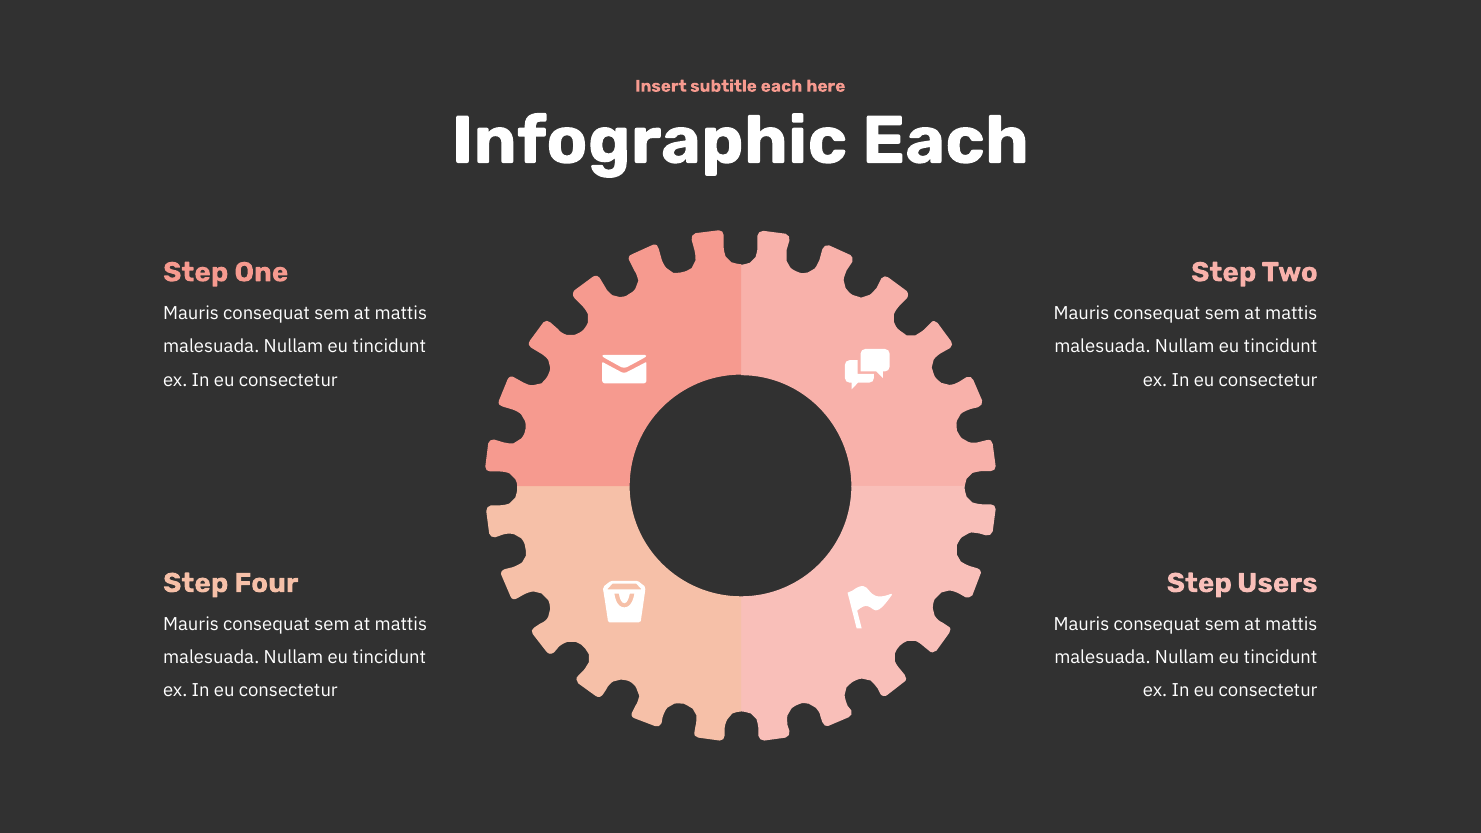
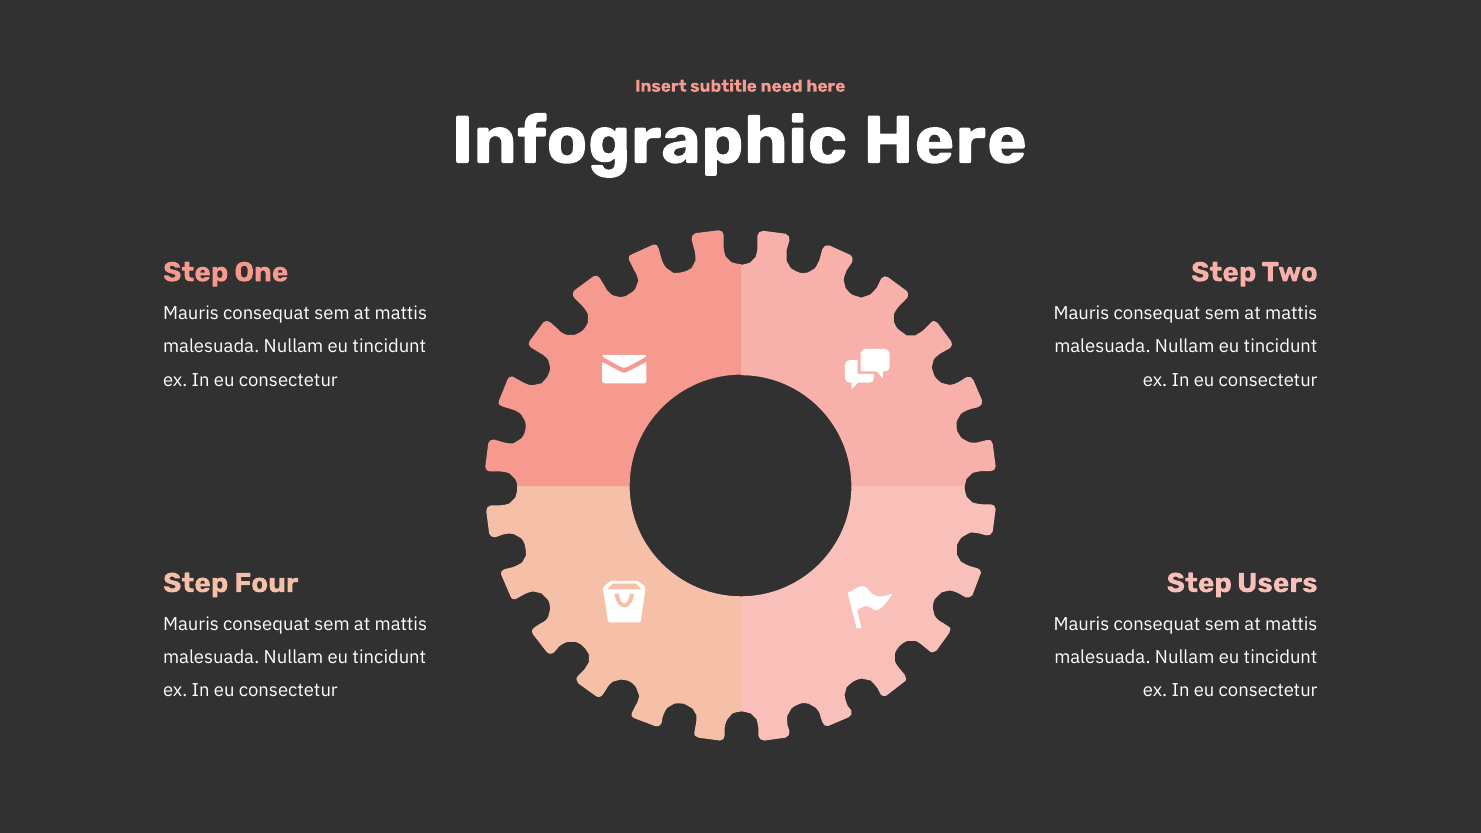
subtitle each: each -> need
Infographic Each: Each -> Here
